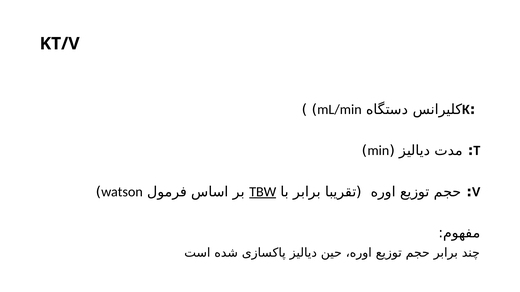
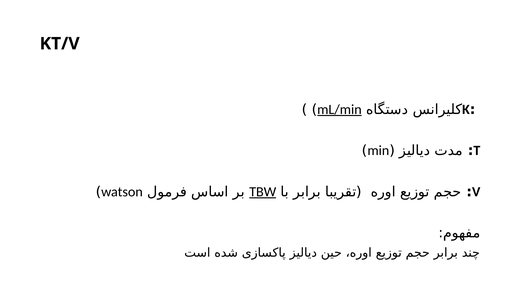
mL/min underline: none -> present
